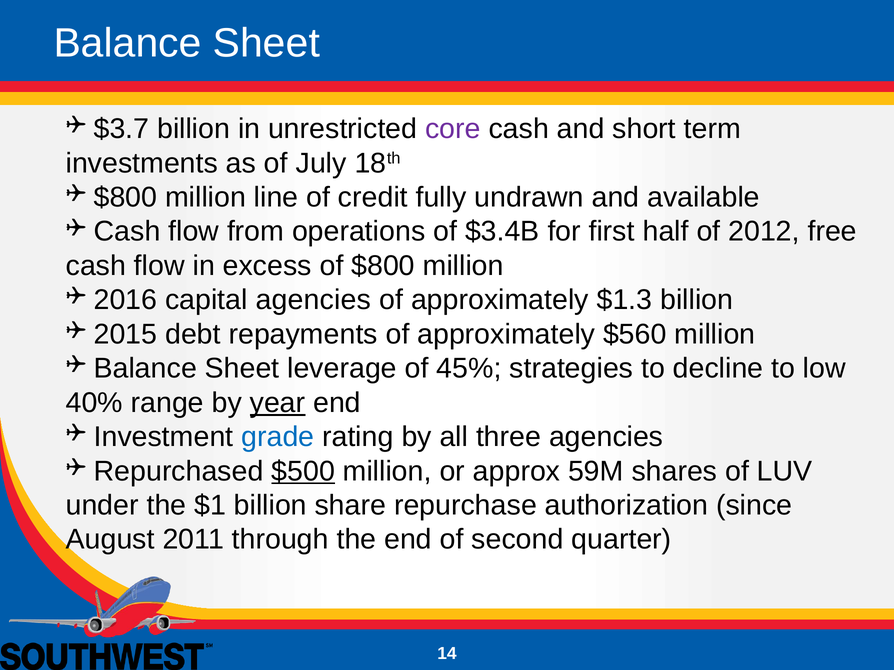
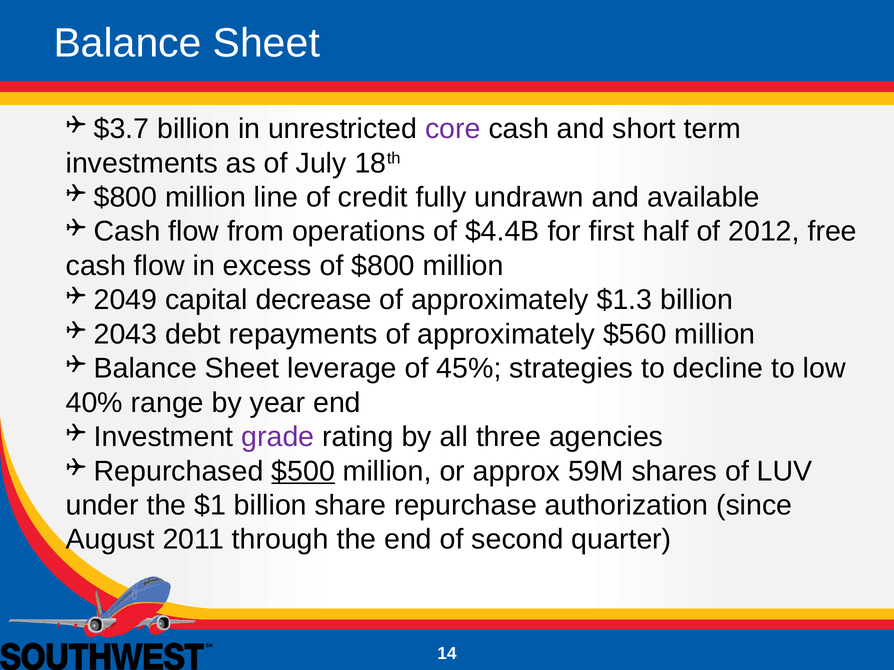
$3.4B: $3.4B -> $4.4B
2016: 2016 -> 2049
capital agencies: agencies -> decrease
2015: 2015 -> 2043
year underline: present -> none
grade colour: blue -> purple
